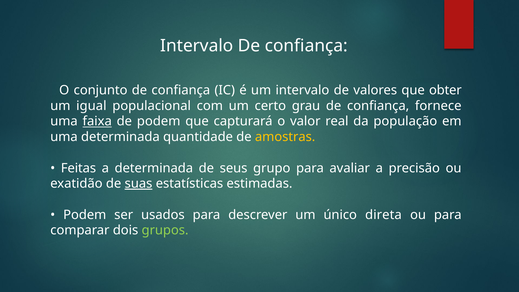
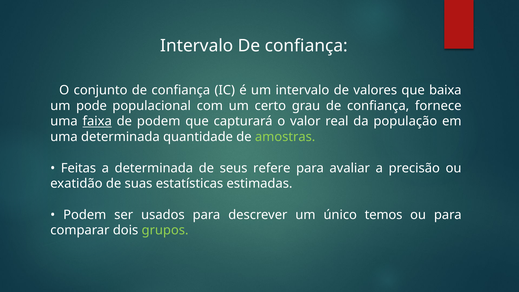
obter: obter -> baixa
igual: igual -> pode
amostras colour: yellow -> light green
grupo: grupo -> refere
suas underline: present -> none
direta: direta -> temos
